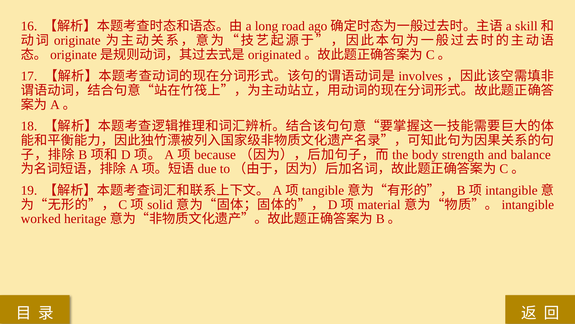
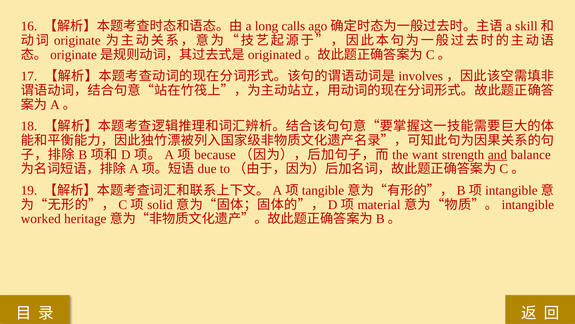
road: road -> calls
body: body -> want
and underline: none -> present
